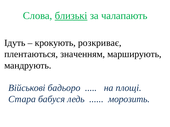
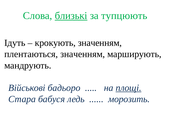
чалапають: чалапають -> тупцюють
крокують розкриває: розкриває -> значенням
площі underline: none -> present
